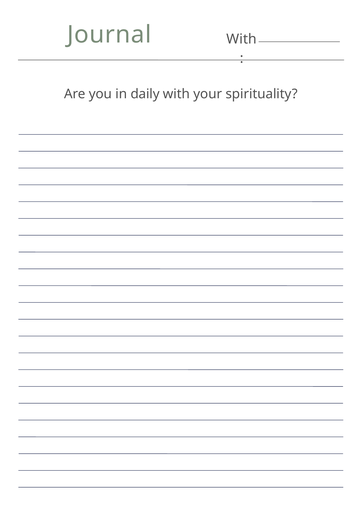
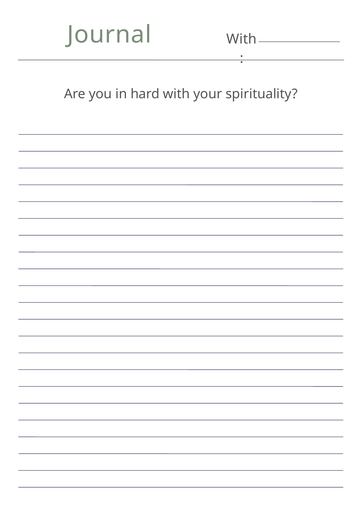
daily: daily -> hard
